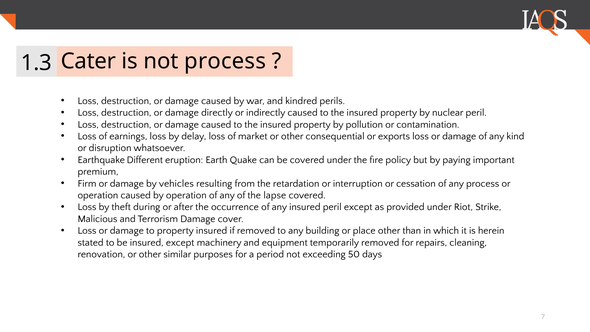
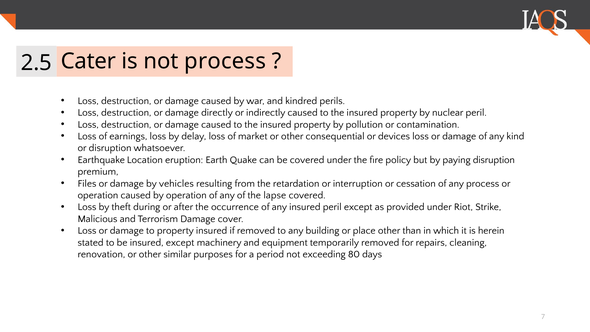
1.3: 1.3 -> 2.5
exports: exports -> devices
Different: Different -> Location
paying important: important -> disruption
Firm: Firm -> Files
50: 50 -> 80
